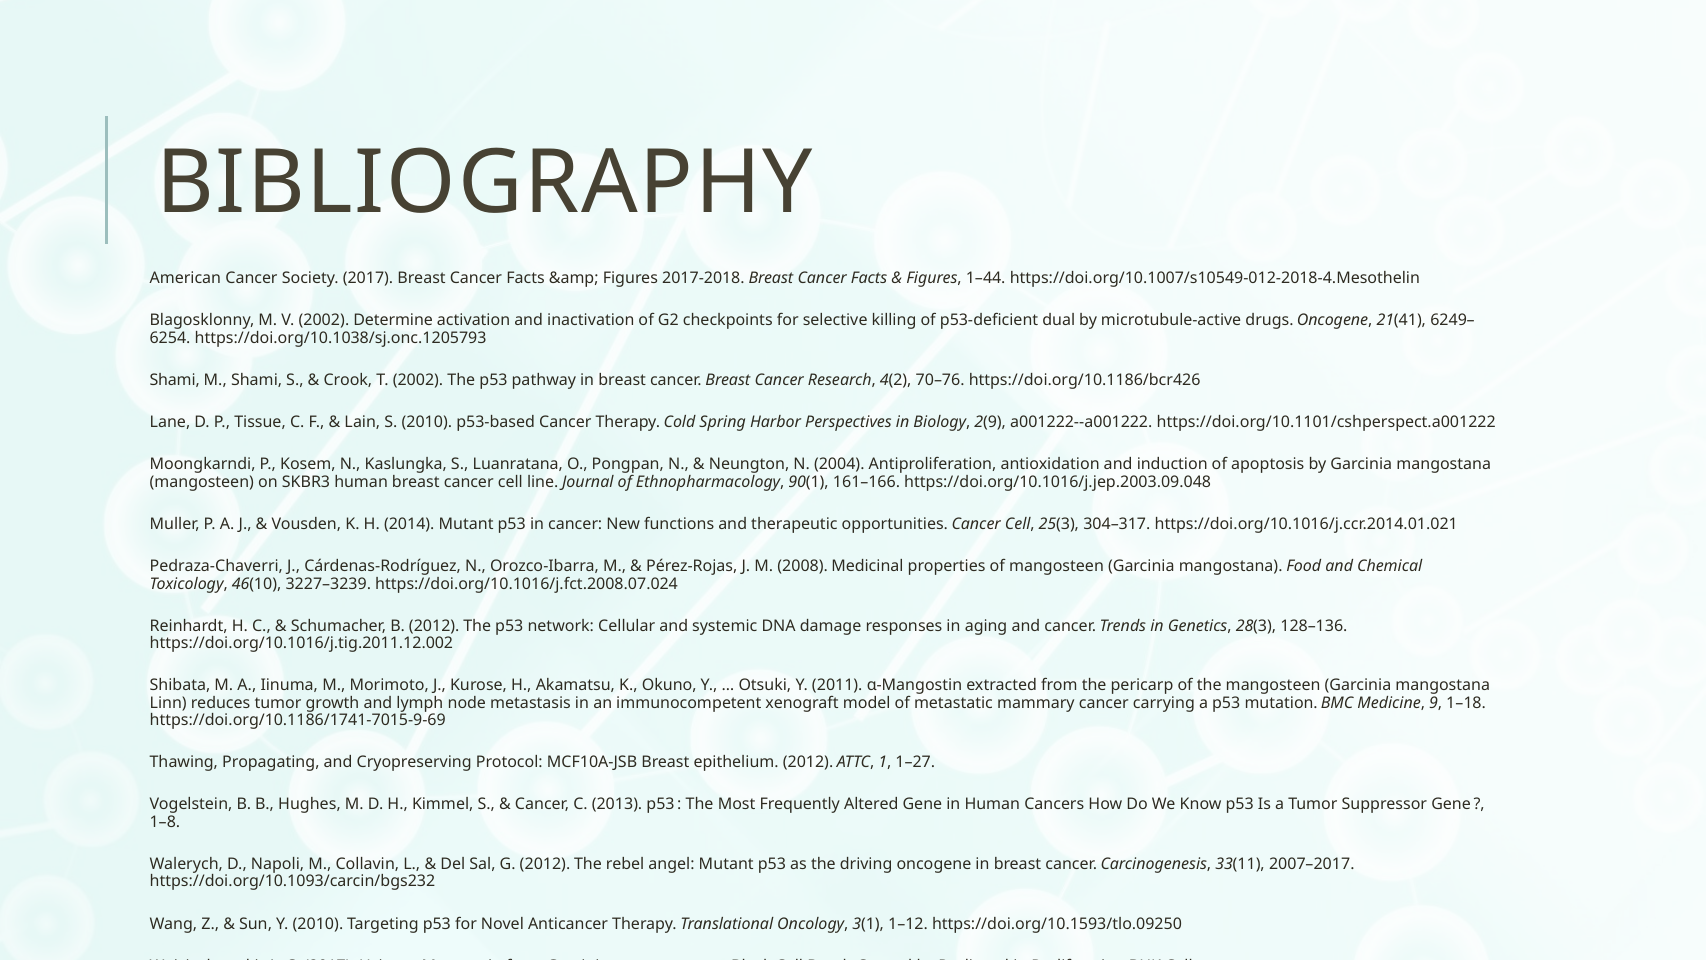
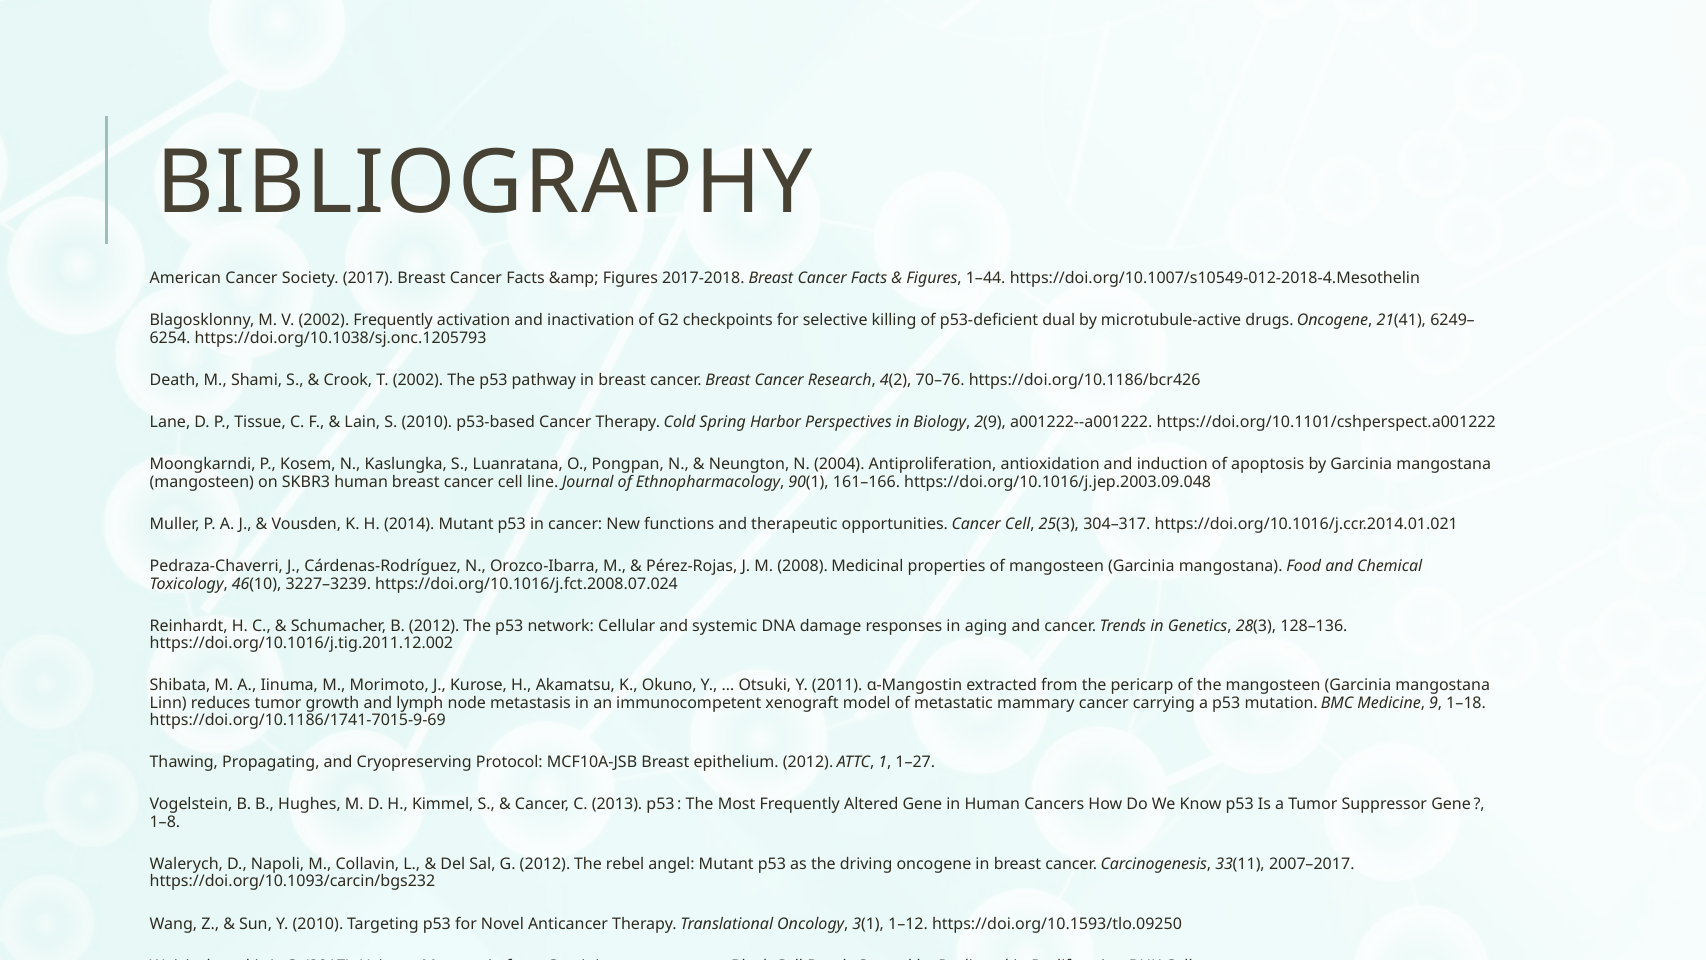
2002 Determine: Determine -> Frequently
Shami at (175, 380): Shami -> Death
